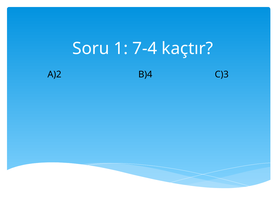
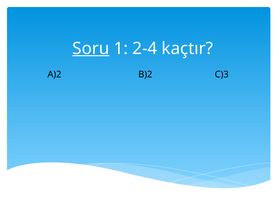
Soru underline: none -> present
7-4: 7-4 -> 2-4
B)4: B)4 -> B)2
